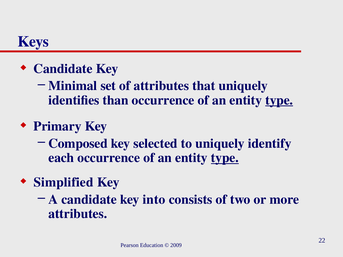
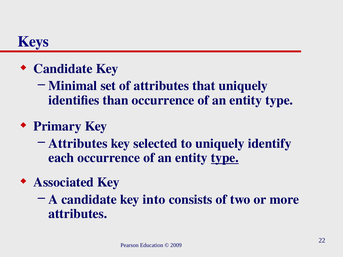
type at (279, 100) underline: present -> none
Composed at (78, 144): Composed -> Attributes
Simplified: Simplified -> Associated
